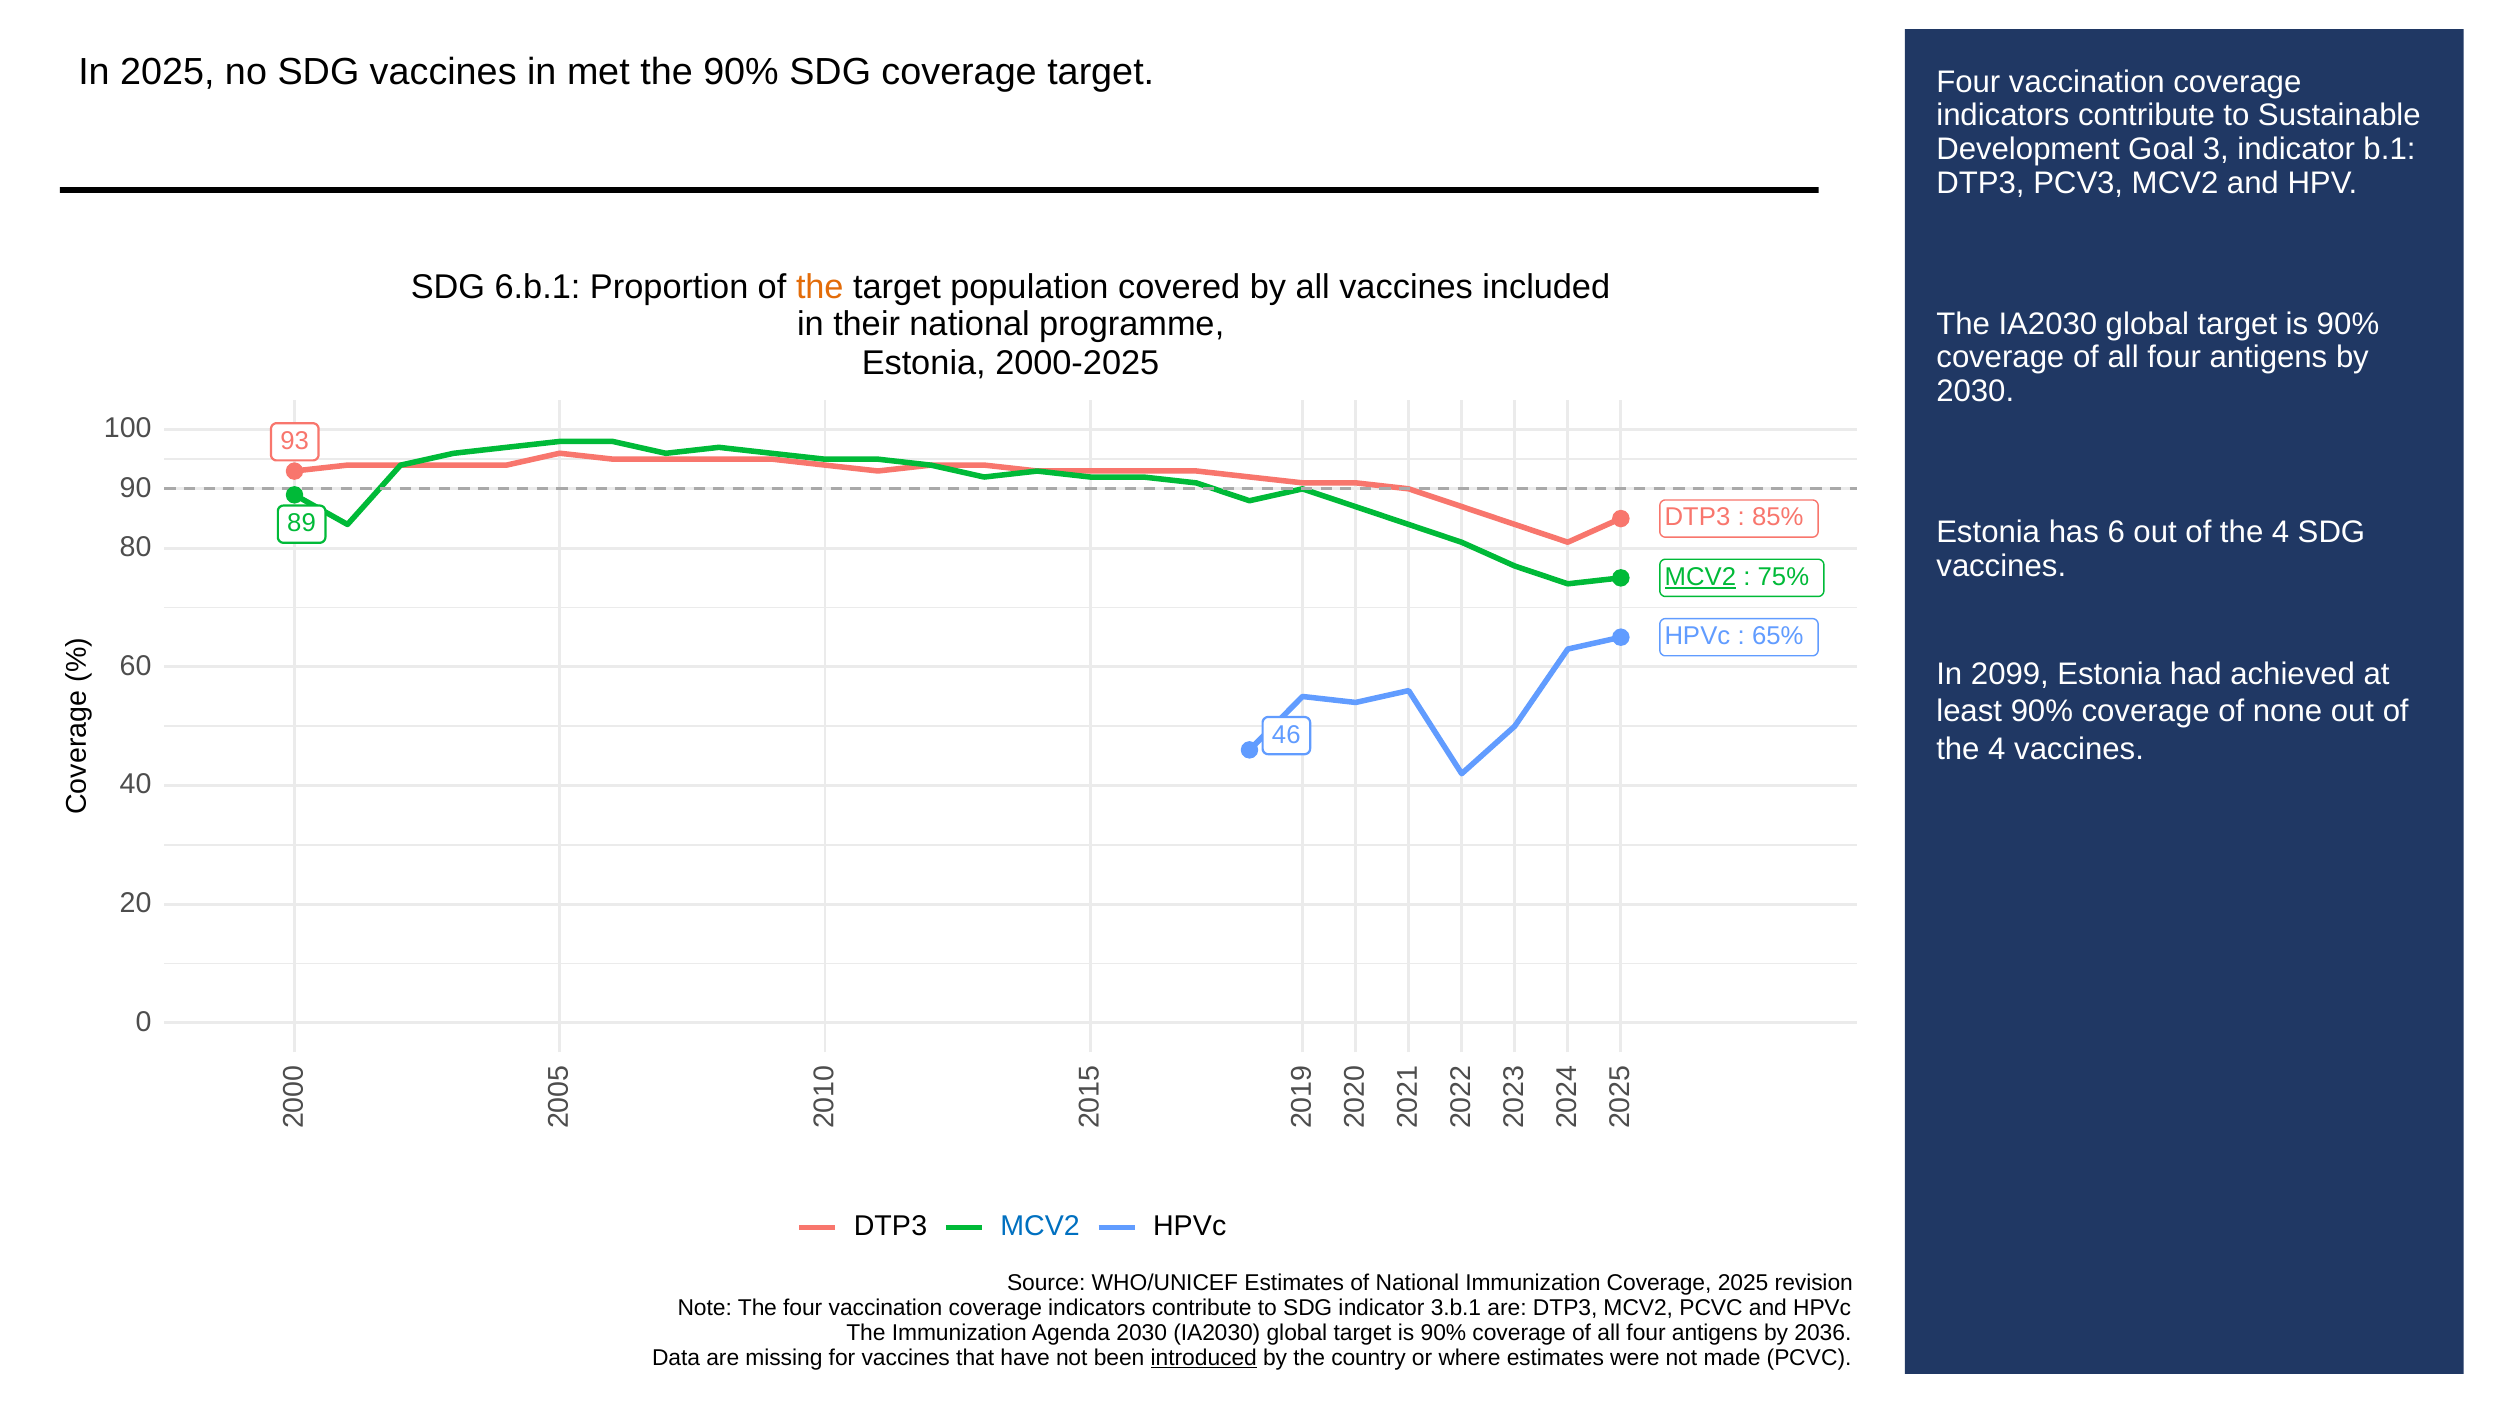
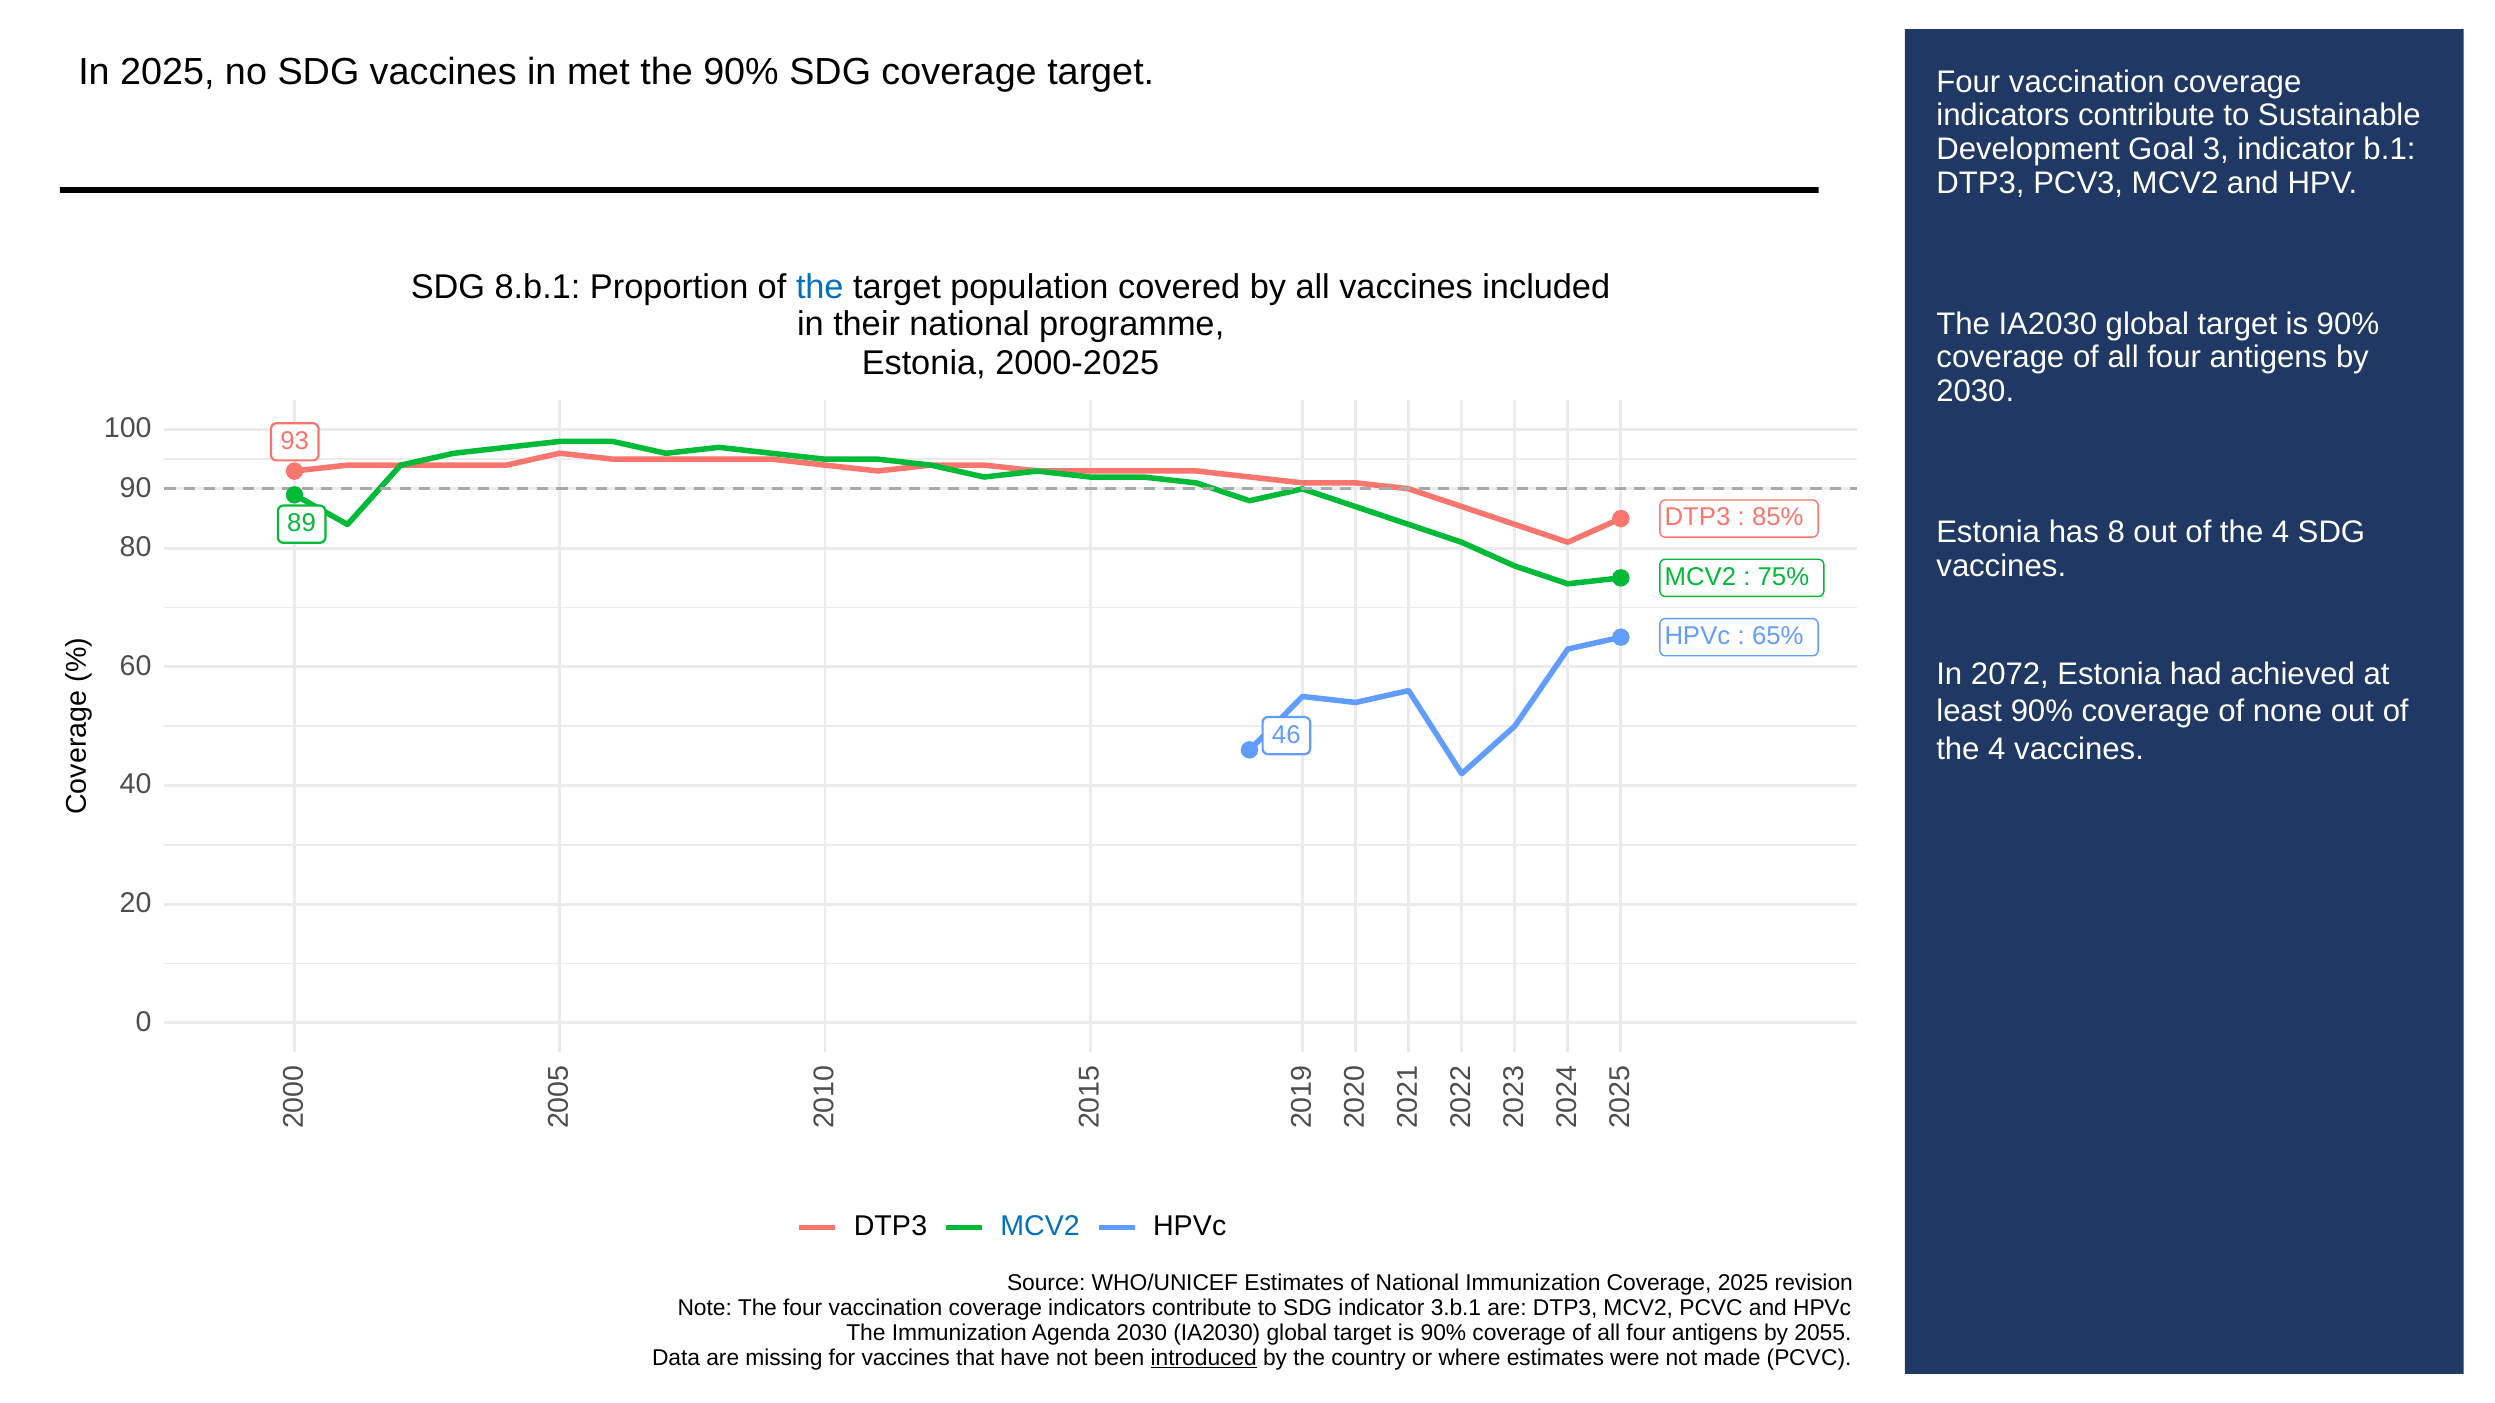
6.b.1: 6.b.1 -> 8.b.1
the at (820, 287) colour: orange -> blue
6: 6 -> 8
MCV2 at (1700, 577) underline: present -> none
2099: 2099 -> 2072
2036: 2036 -> 2055
